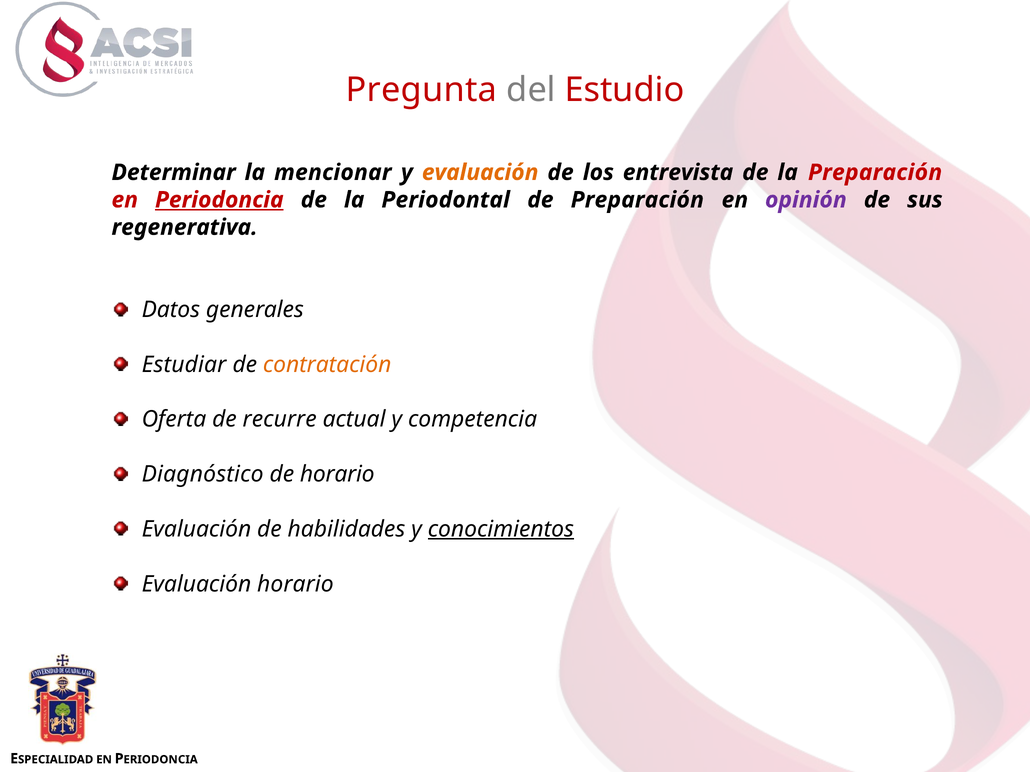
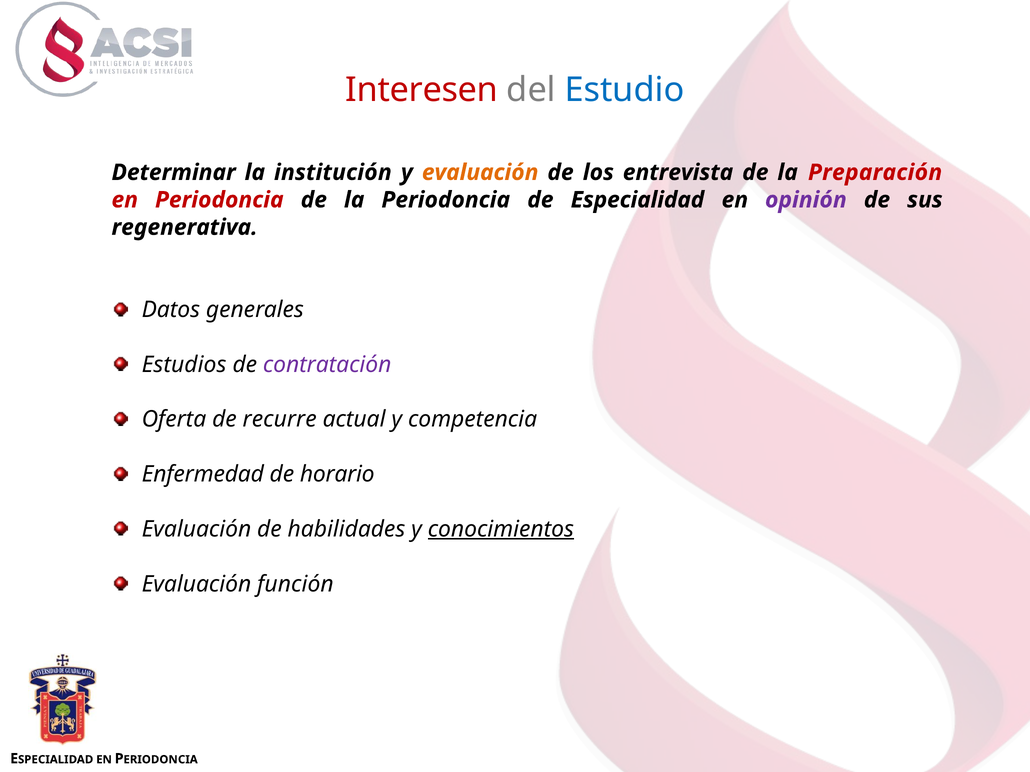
Pregunta: Pregunta -> Interesen
Estudio colour: red -> blue
mencionar: mencionar -> institución
Periodoncia at (219, 200) underline: present -> none
la Periodontal: Periodontal -> Periodoncia
de Preparación: Preparación -> Especialidad
Estudiar: Estudiar -> Estudios
contratación colour: orange -> purple
Diagnóstico: Diagnóstico -> Enfermedad
Evaluación horario: horario -> función
